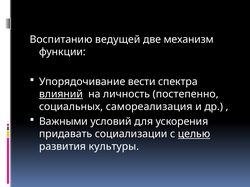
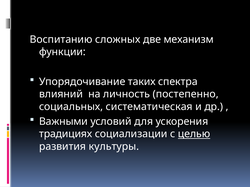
ведущей: ведущей -> сложных
вести: вести -> таких
влияний underline: present -> none
самореализация: самореализация -> систематическая
придавать: придавать -> традициях
